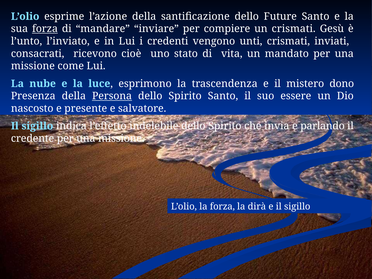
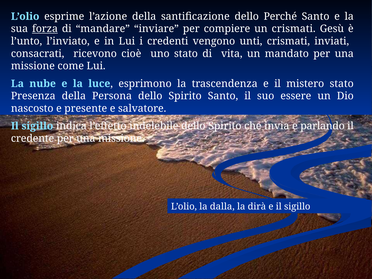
Future: Future -> Perché
mistero dono: dono -> stato
Persona underline: present -> none
la forza: forza -> dalla
